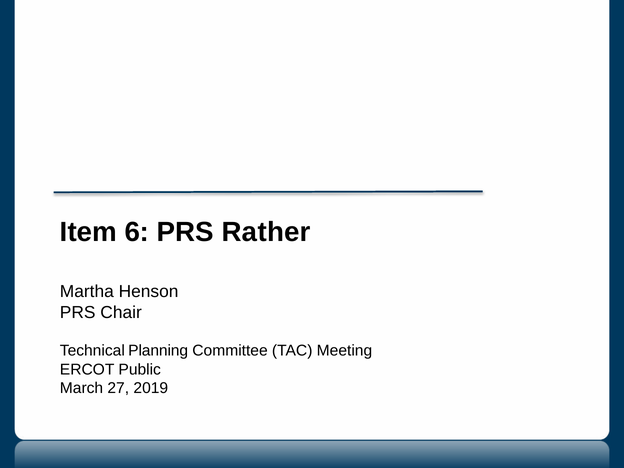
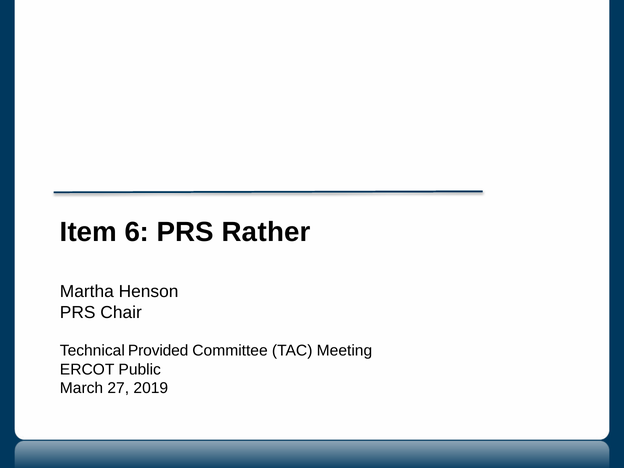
Planning: Planning -> Provided
